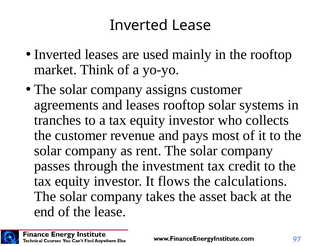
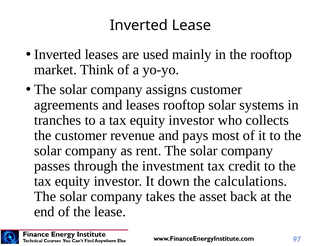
flows: flows -> down
